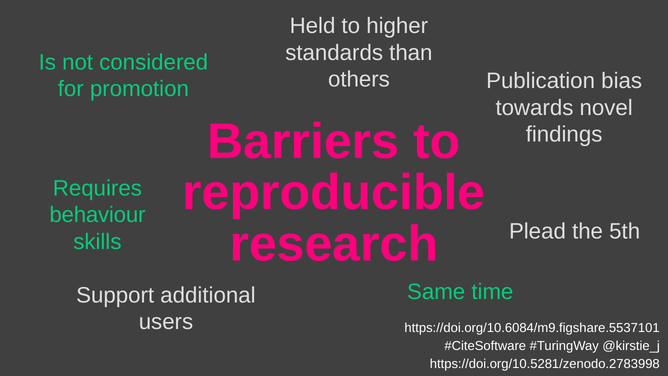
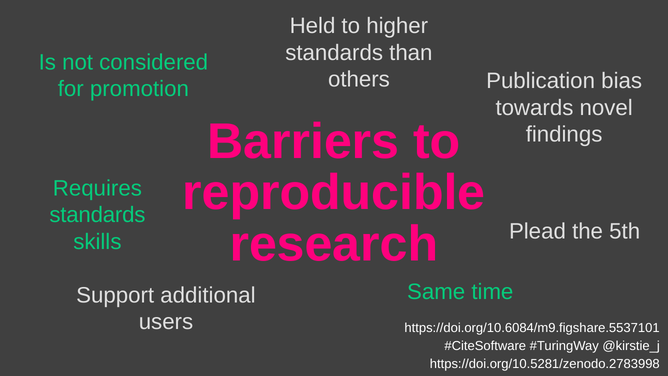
behaviour at (97, 215): behaviour -> standards
